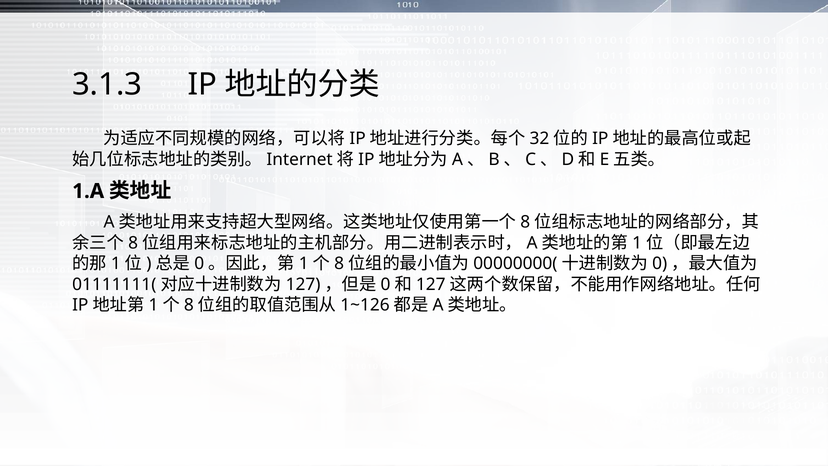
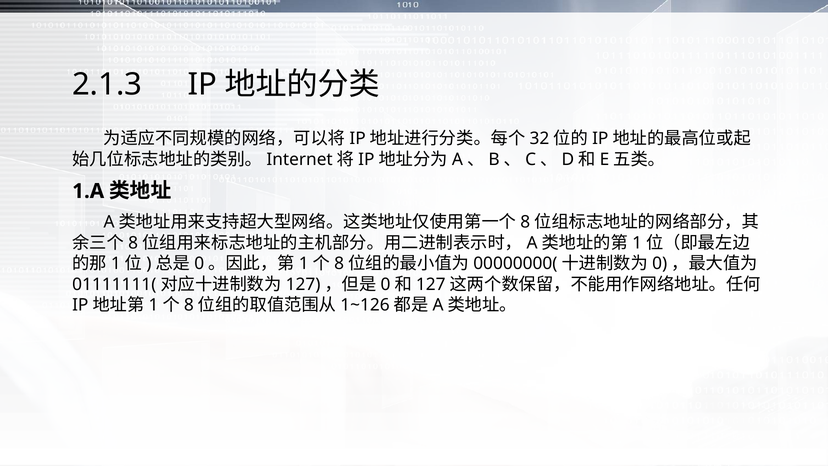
3.1.3: 3.1.3 -> 2.1.3
